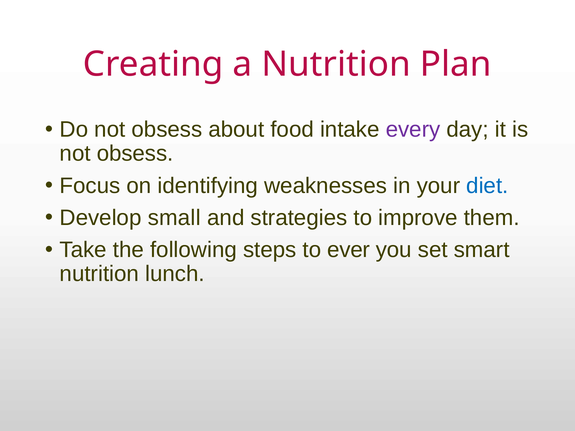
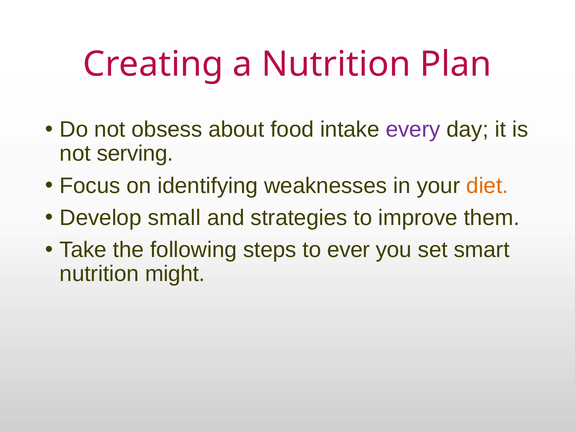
obsess at (135, 154): obsess -> serving
diet colour: blue -> orange
lunch: lunch -> might
